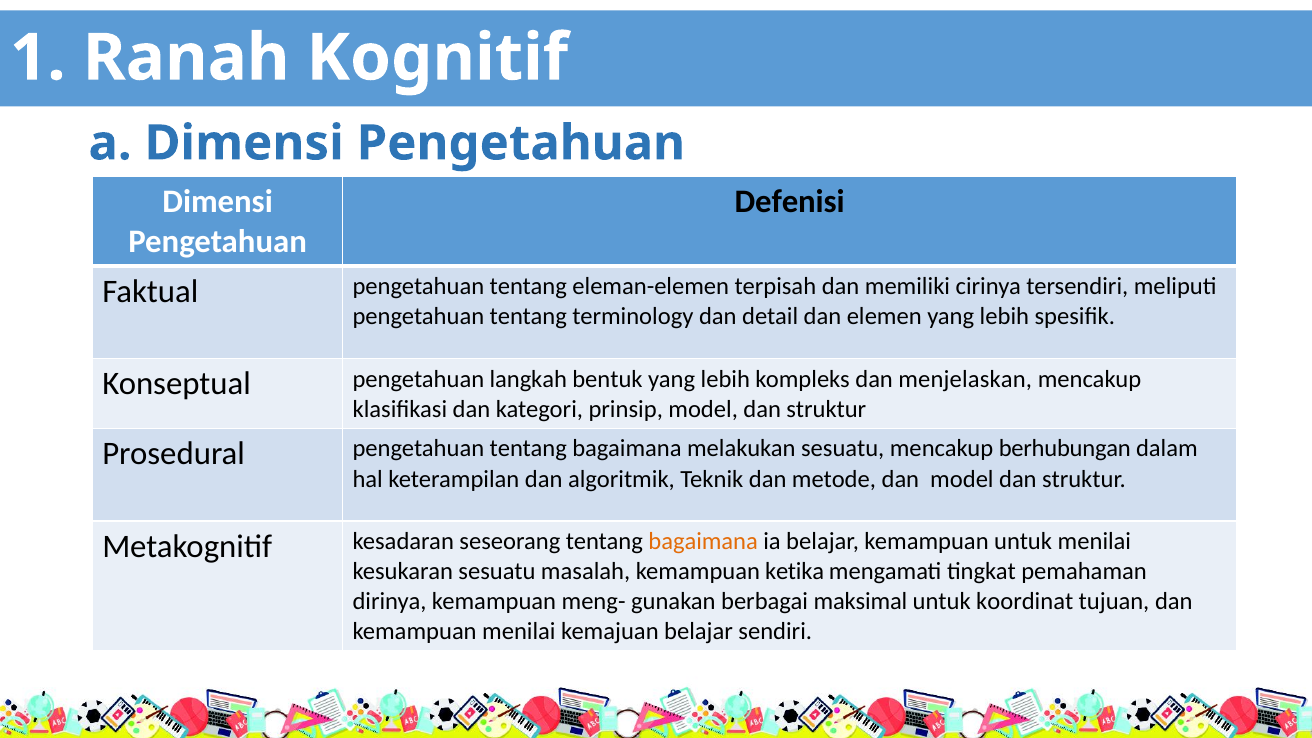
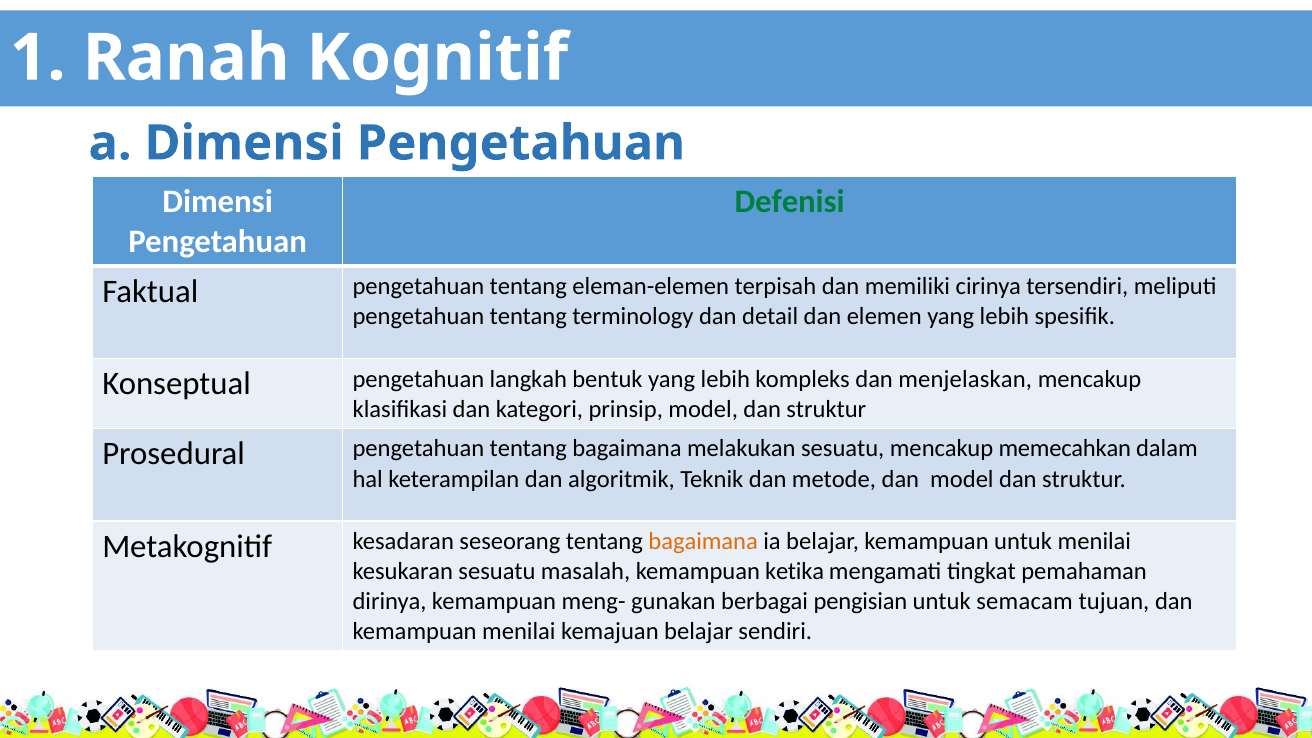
Defenisi colour: black -> green
berhubungan: berhubungan -> memecahkan
maksimal: maksimal -> pengisian
koordinat: koordinat -> semacam
